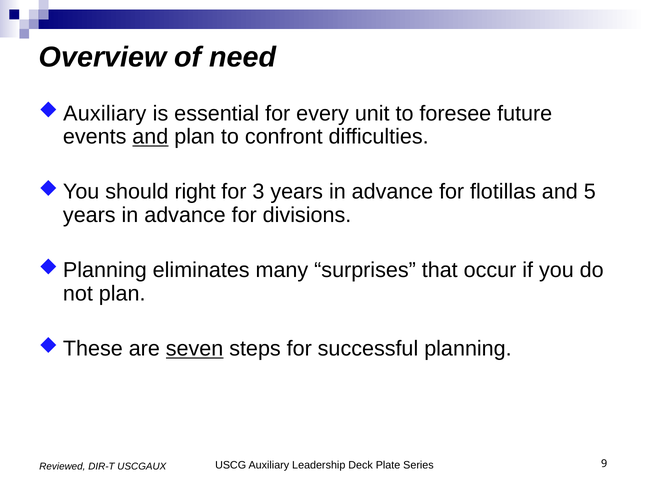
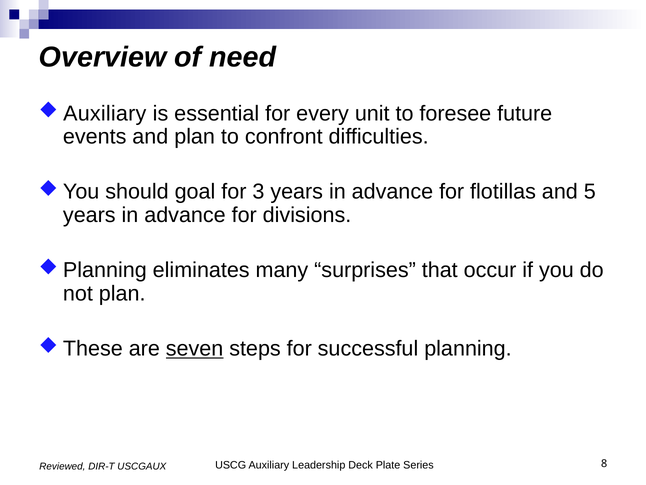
and at (150, 137) underline: present -> none
right: right -> goal
9: 9 -> 8
